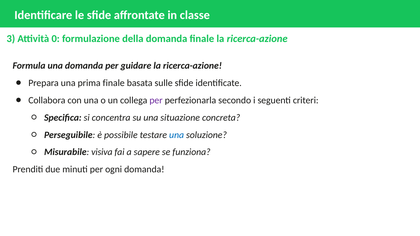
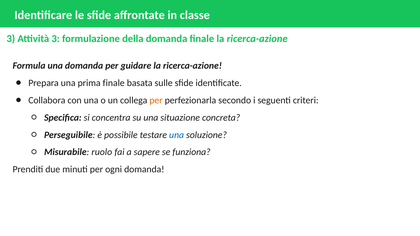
Attività 0: 0 -> 3
per at (156, 100) colour: purple -> orange
visiva: visiva -> ruolo
